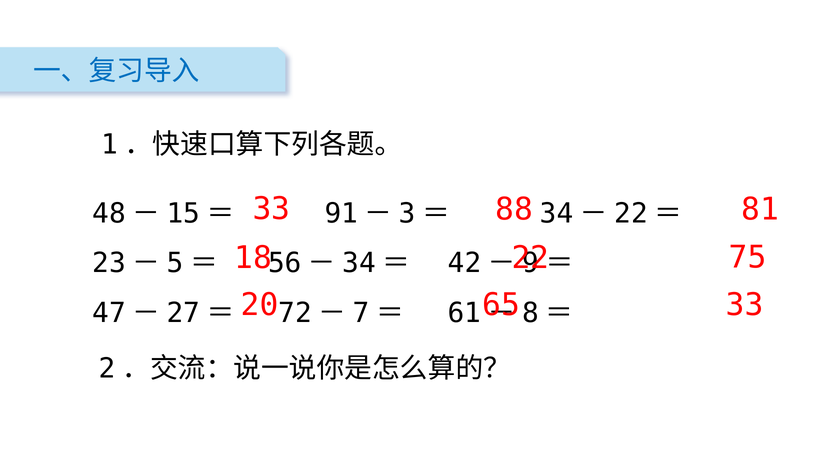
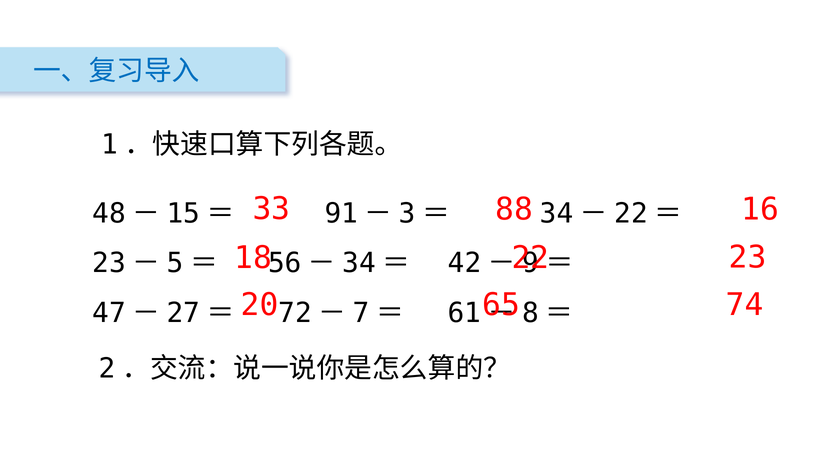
81: 81 -> 16
75: 75 -> 23
33 at (745, 305): 33 -> 74
